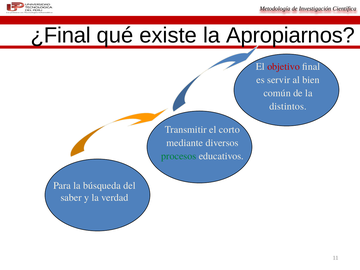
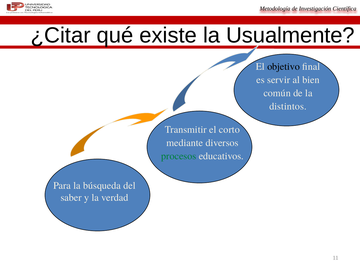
¿Final: ¿Final -> ¿Citar
Apropiarnos: Apropiarnos -> Usualmente
objetivo colour: red -> black
